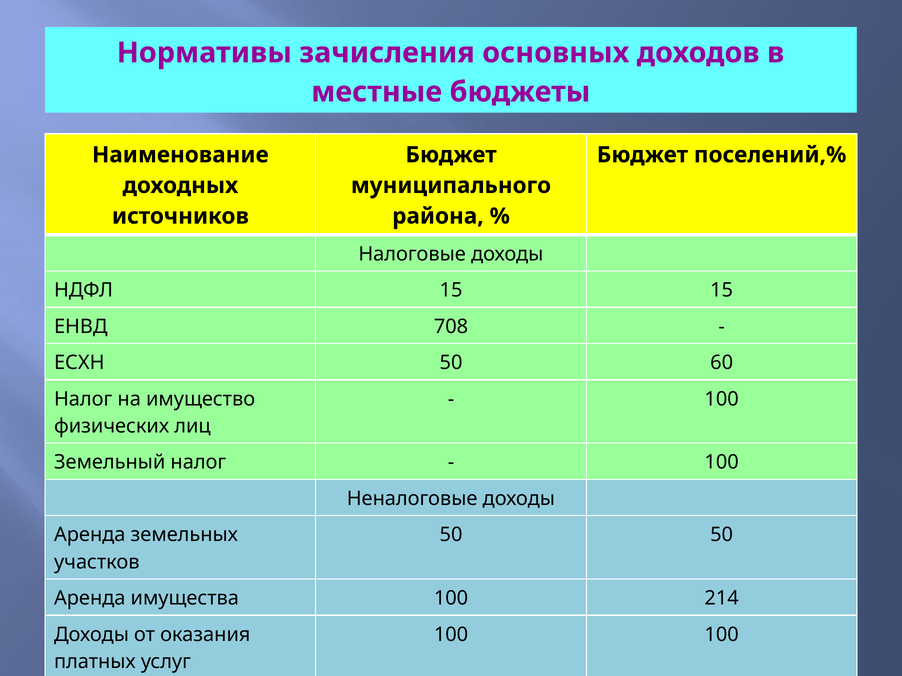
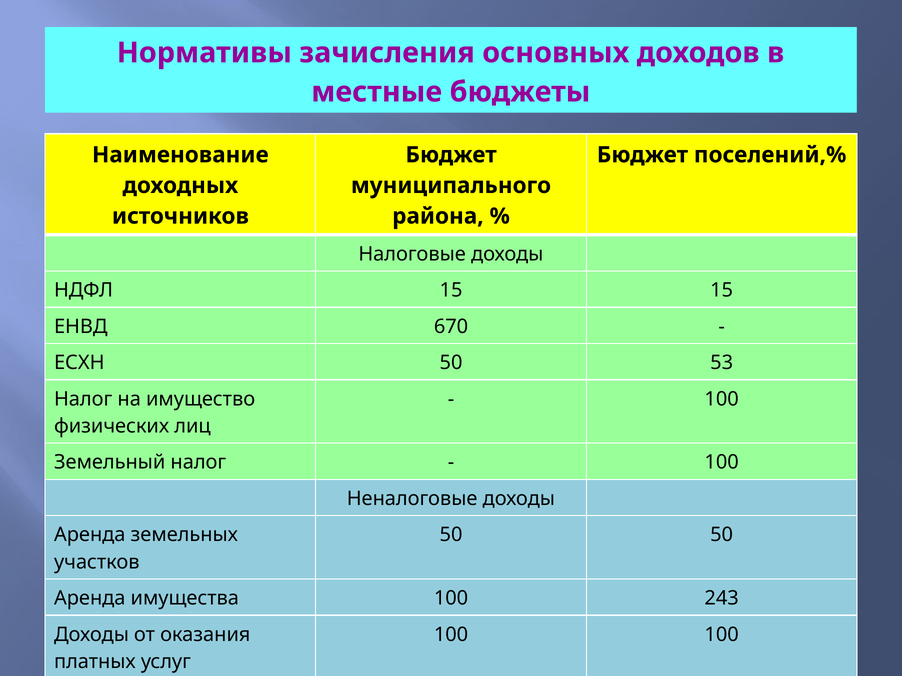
708: 708 -> 670
60: 60 -> 53
214: 214 -> 243
